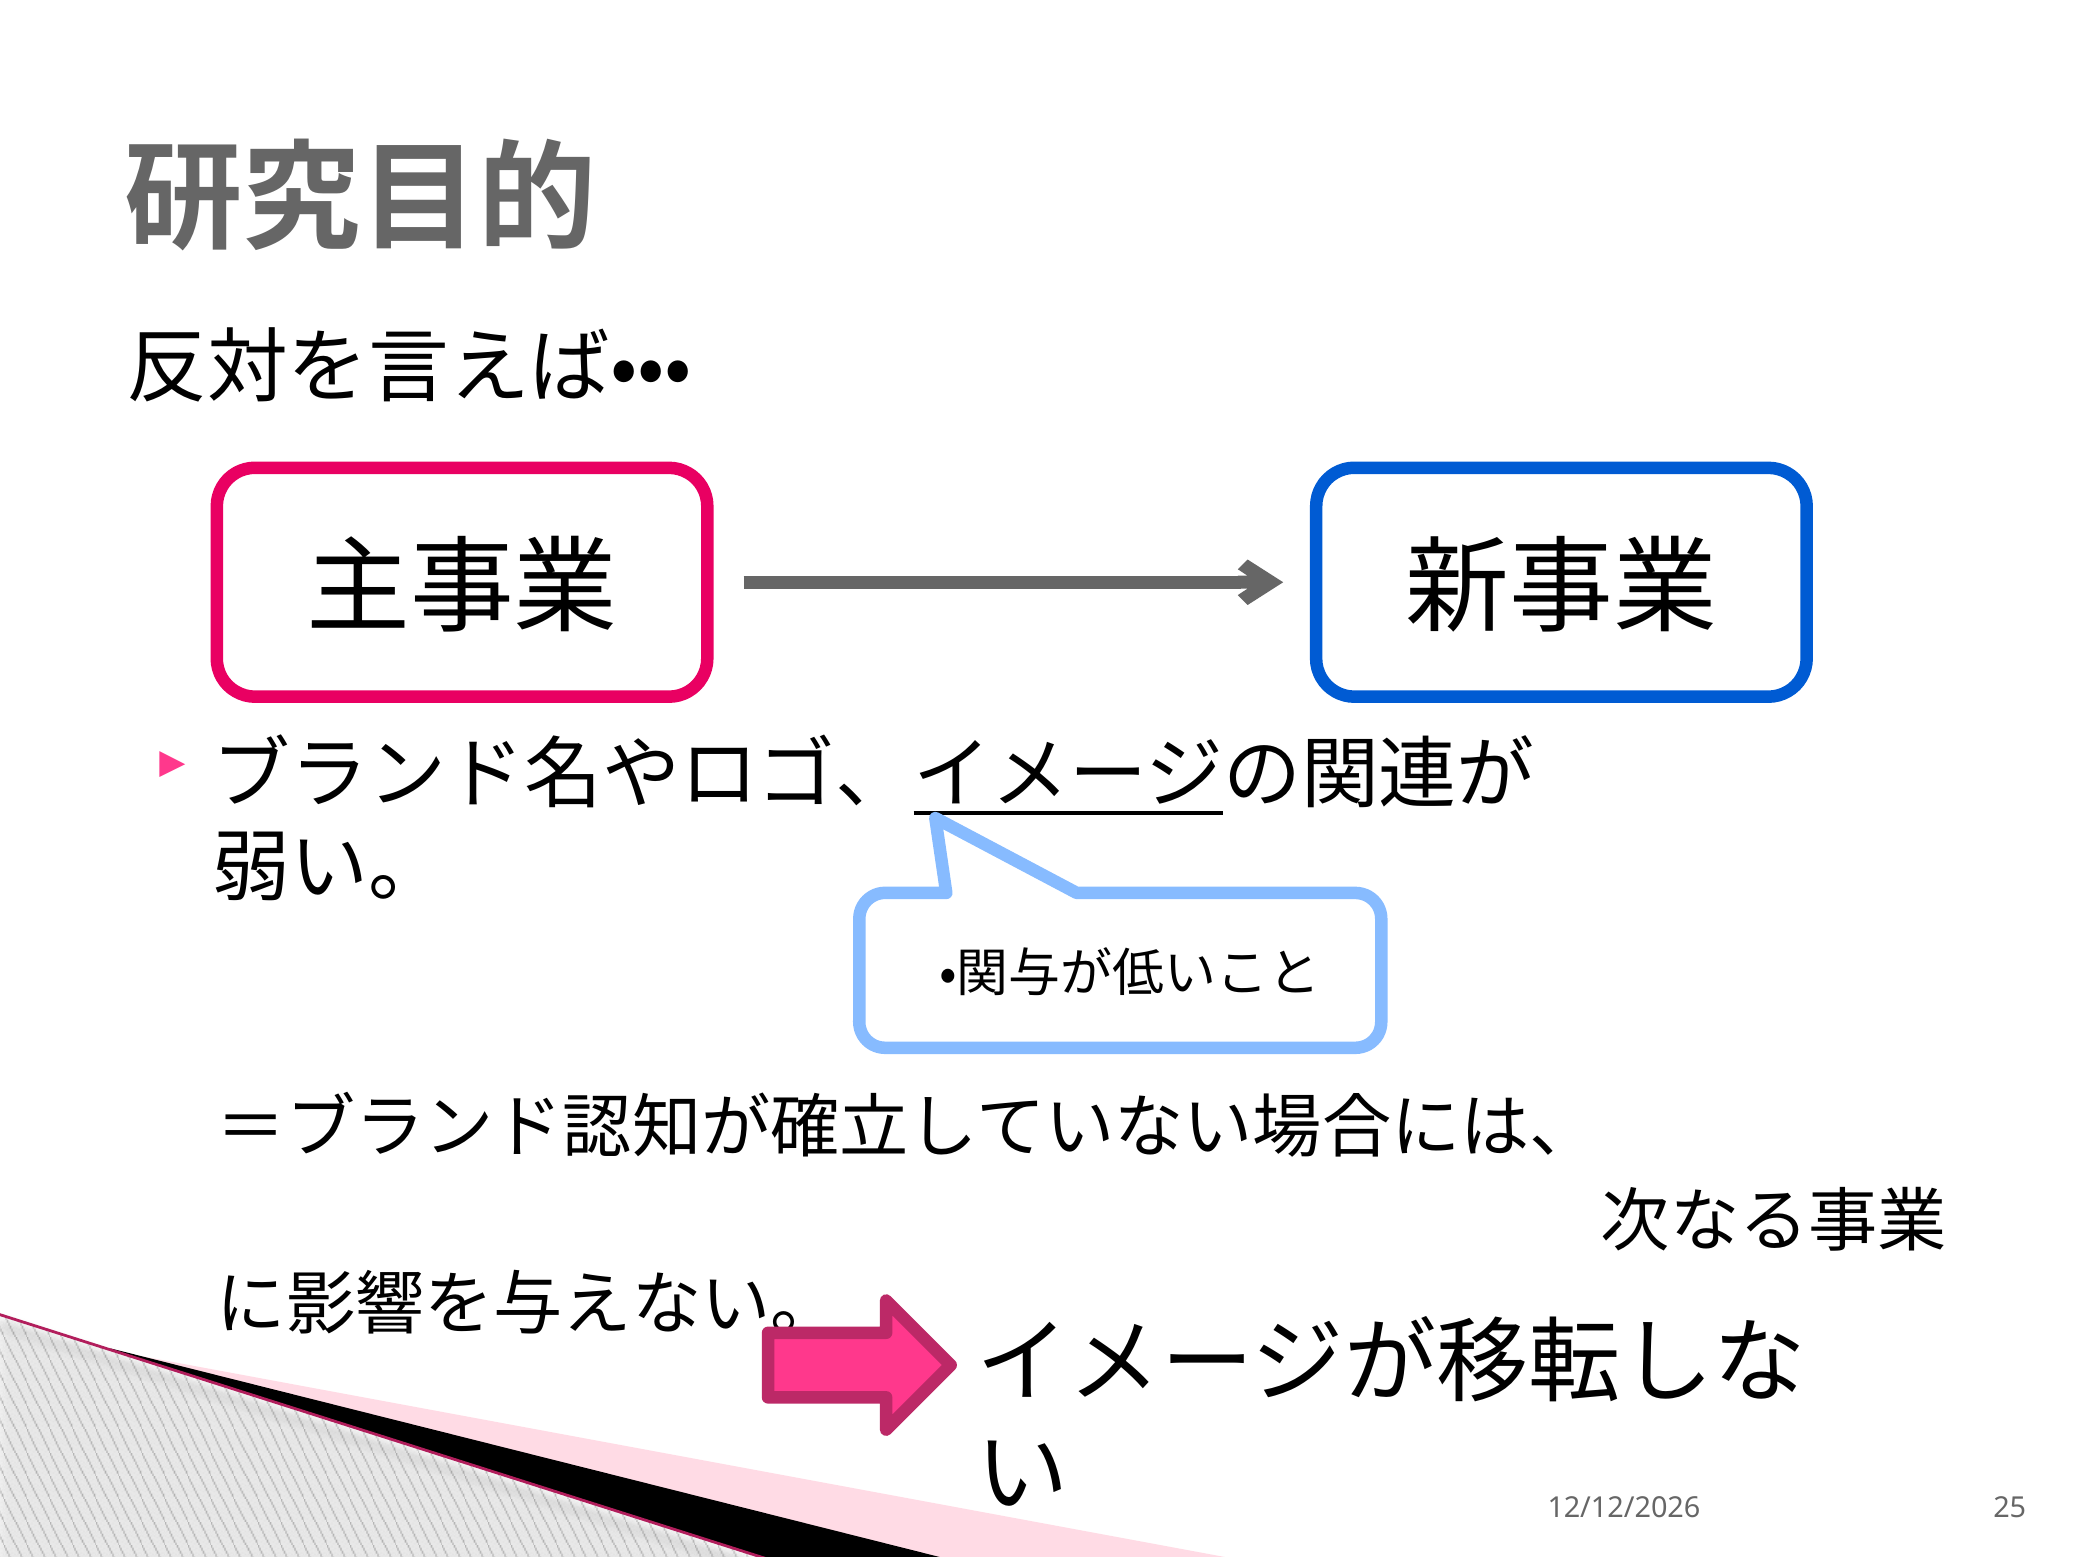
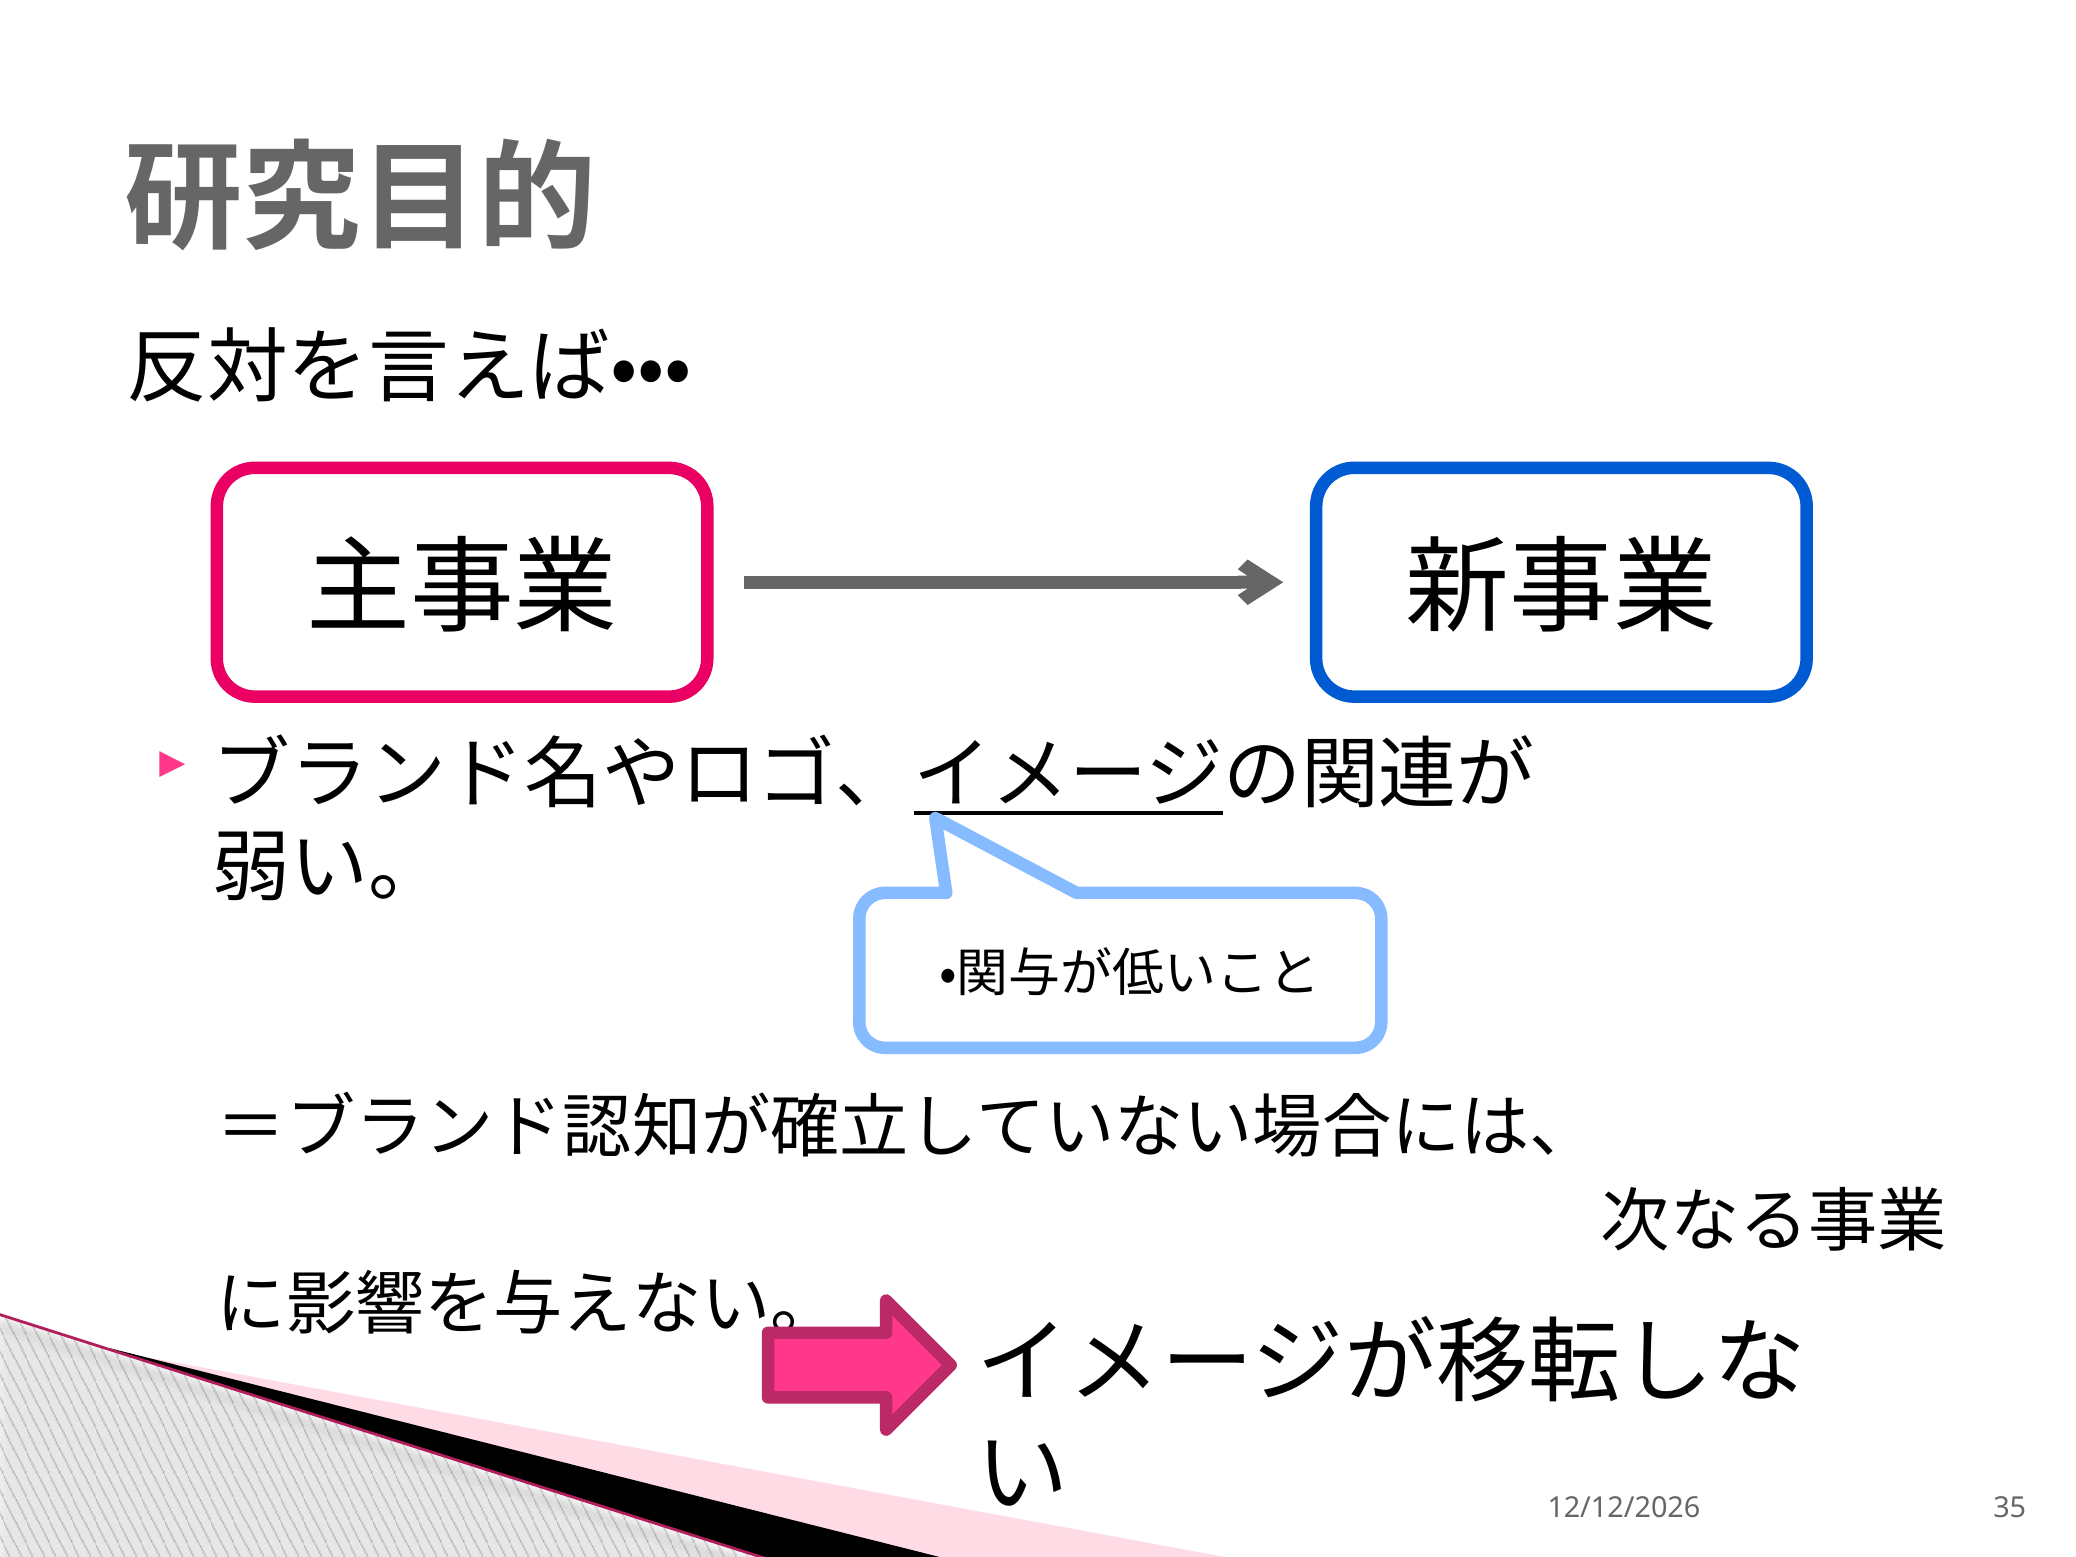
25: 25 -> 35
